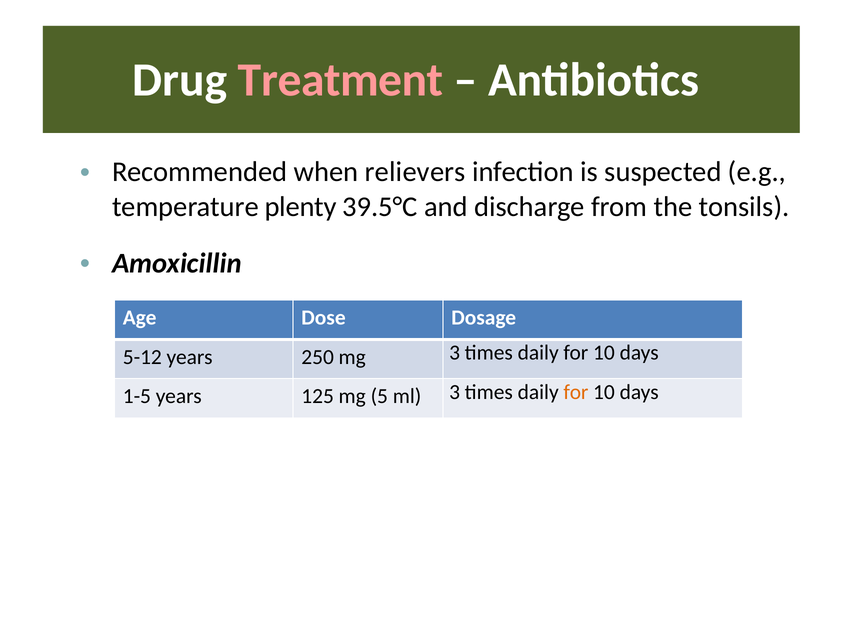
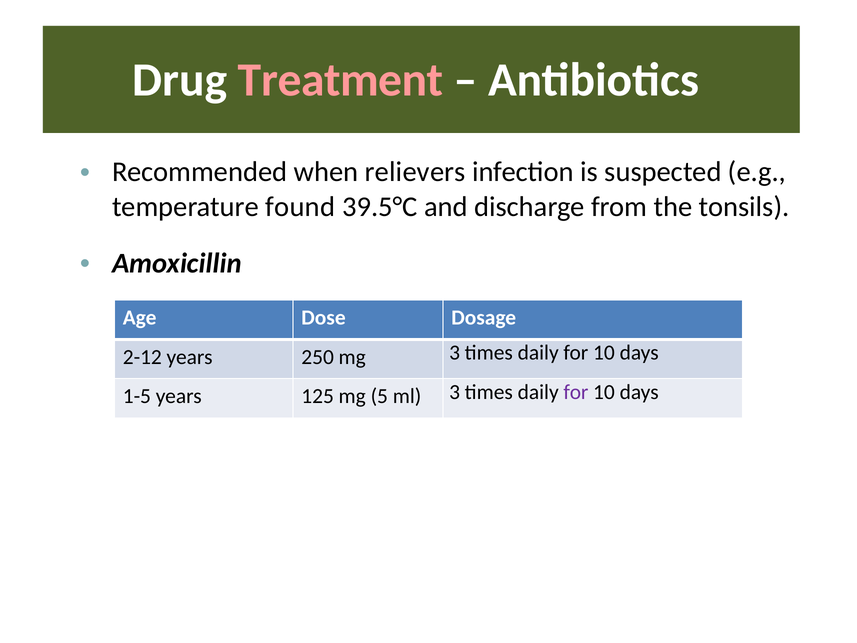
plenty: plenty -> found
5-12: 5-12 -> 2-12
for at (576, 392) colour: orange -> purple
